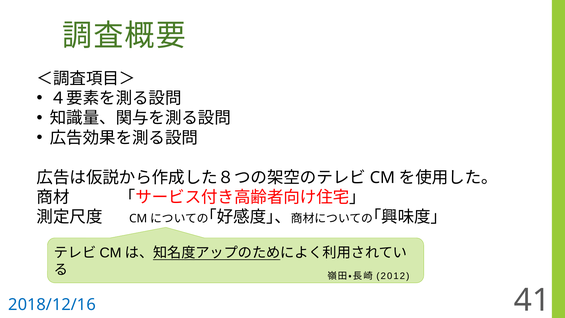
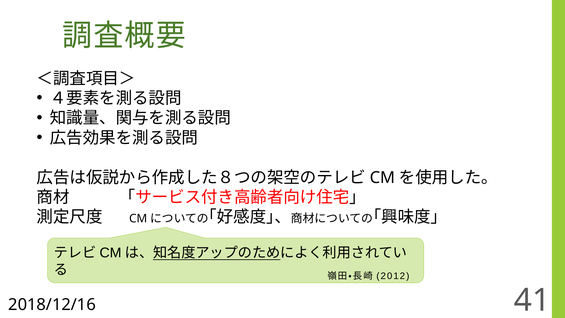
2018/12/16 colour: blue -> black
